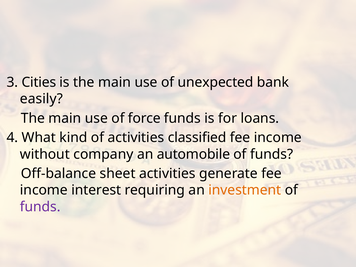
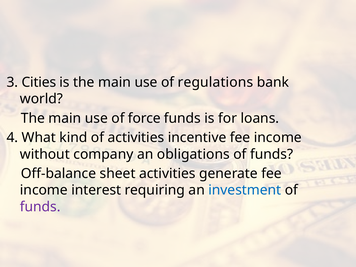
unexpected: unexpected -> regulations
easily: easily -> world
classified: classified -> incentive
automobile: automobile -> obligations
investment colour: orange -> blue
